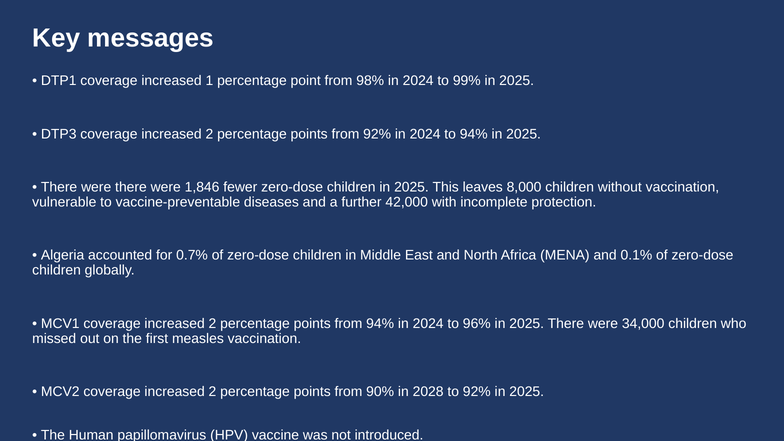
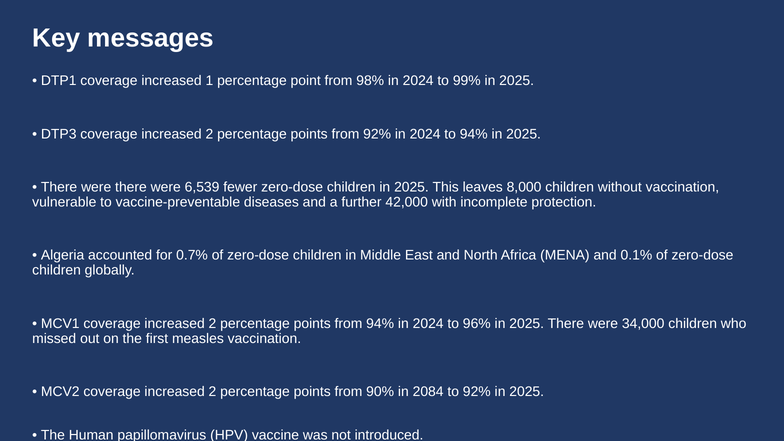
1,846: 1,846 -> 6,539
2028: 2028 -> 2084
